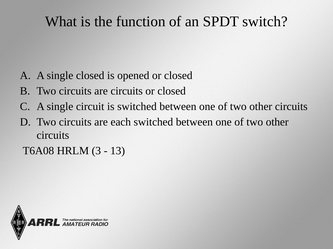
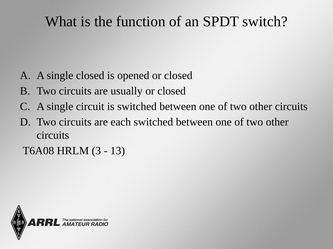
are circuits: circuits -> usually
